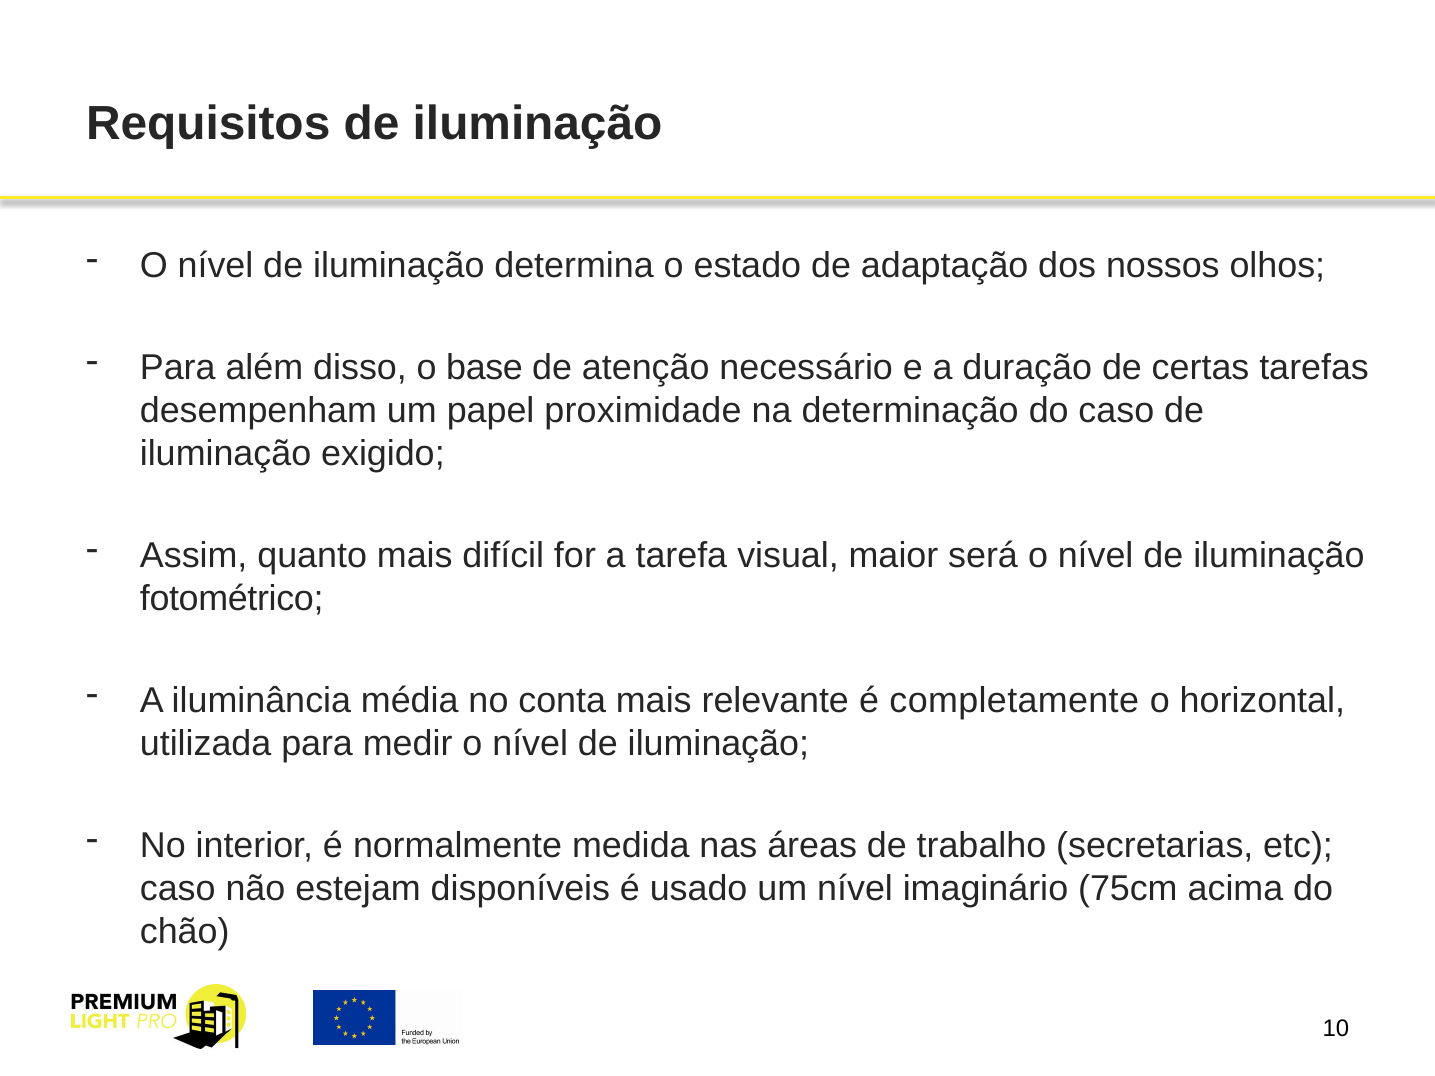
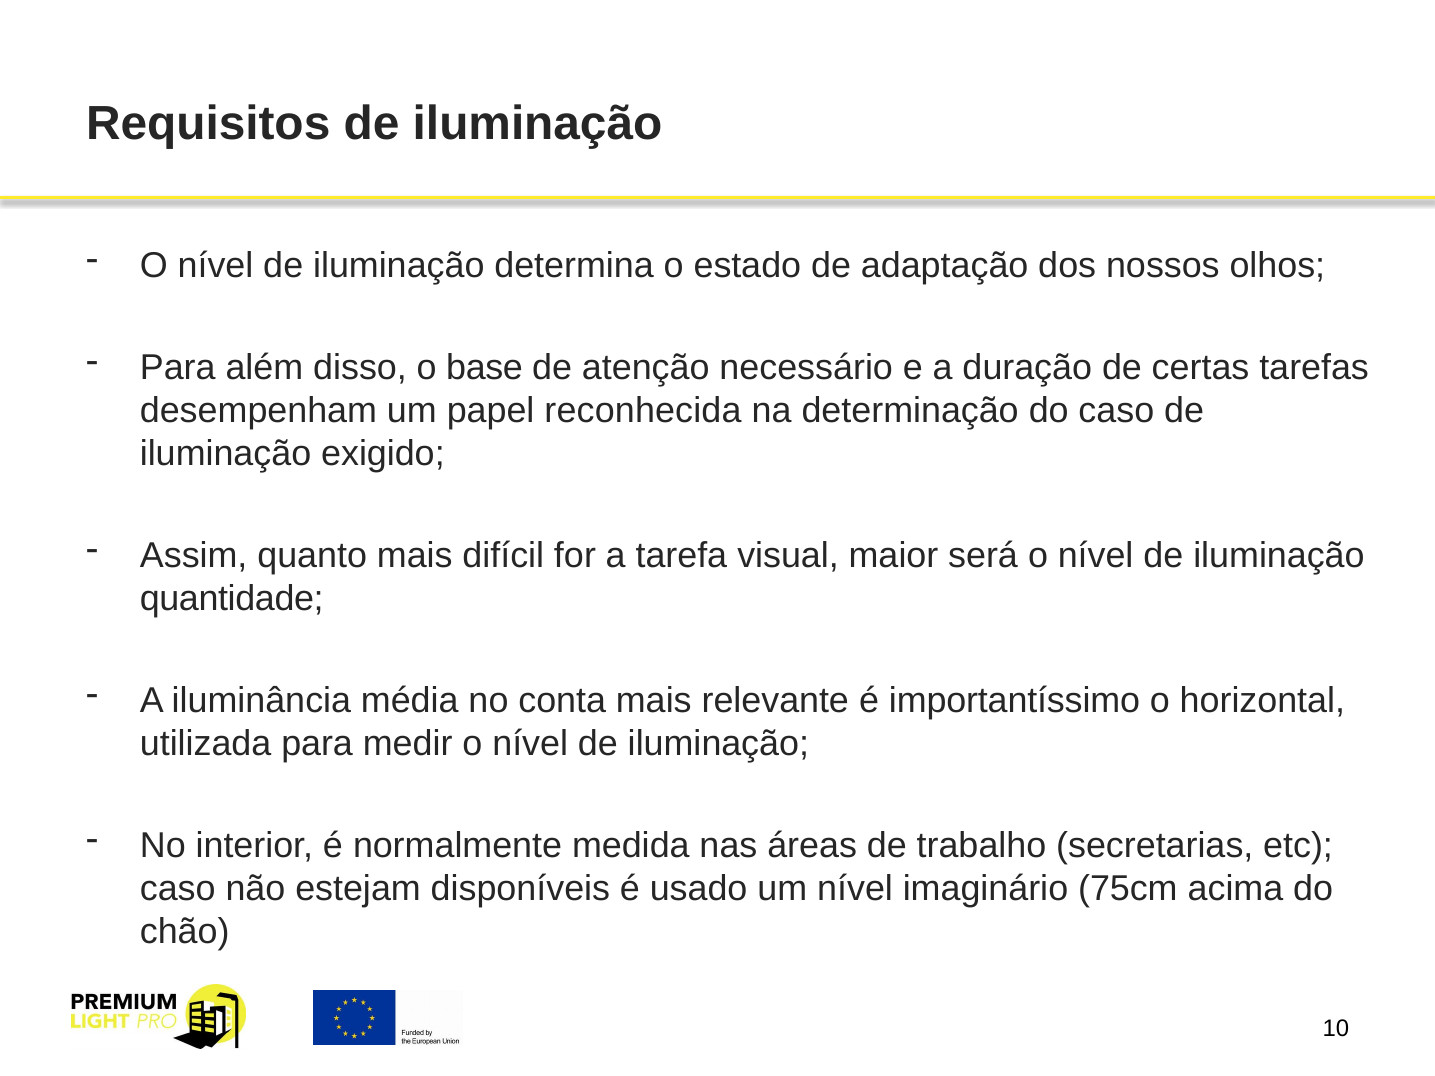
proximidade: proximidade -> reconhecida
fotométrico: fotométrico -> quantidade
completamente: completamente -> importantíssimo
